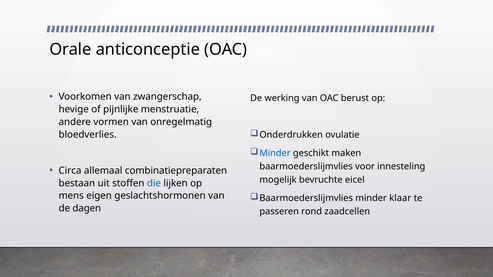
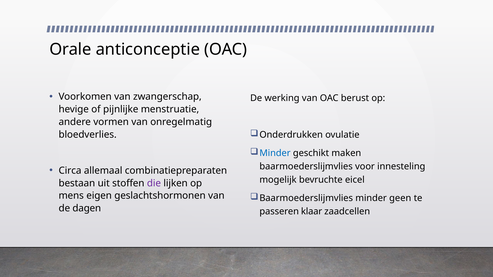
die colour: blue -> purple
klaar: klaar -> geen
rond: rond -> klaar
